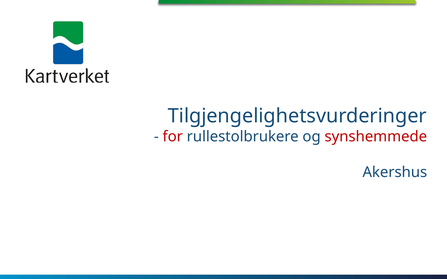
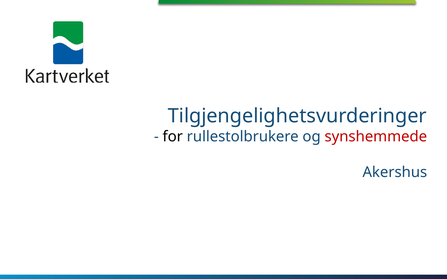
for colour: red -> black
